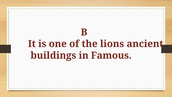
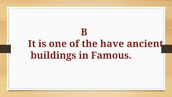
lions: lions -> have
